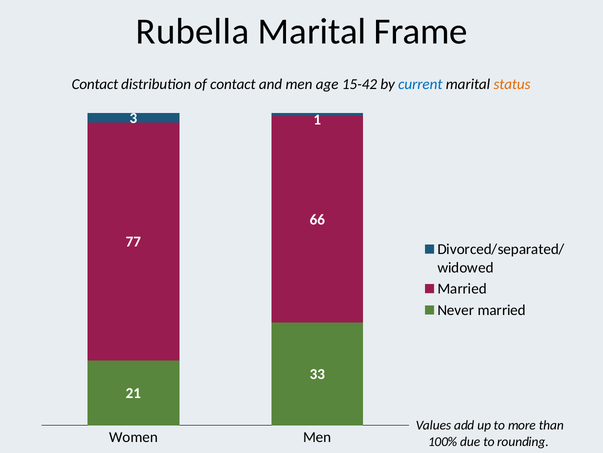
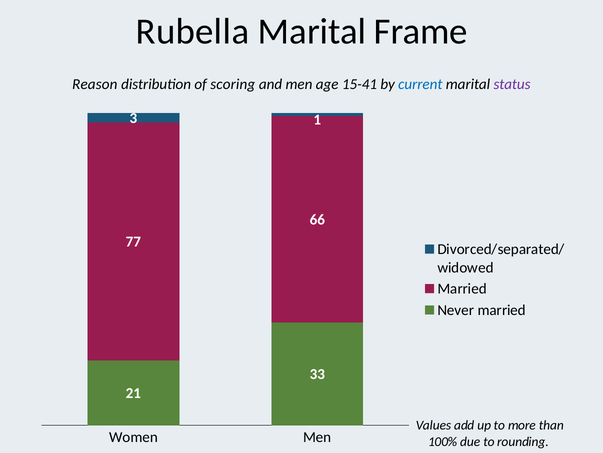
Contact at (95, 84): Contact -> Reason
of contact: contact -> scoring
15-42: 15-42 -> 15-41
status colour: orange -> purple
